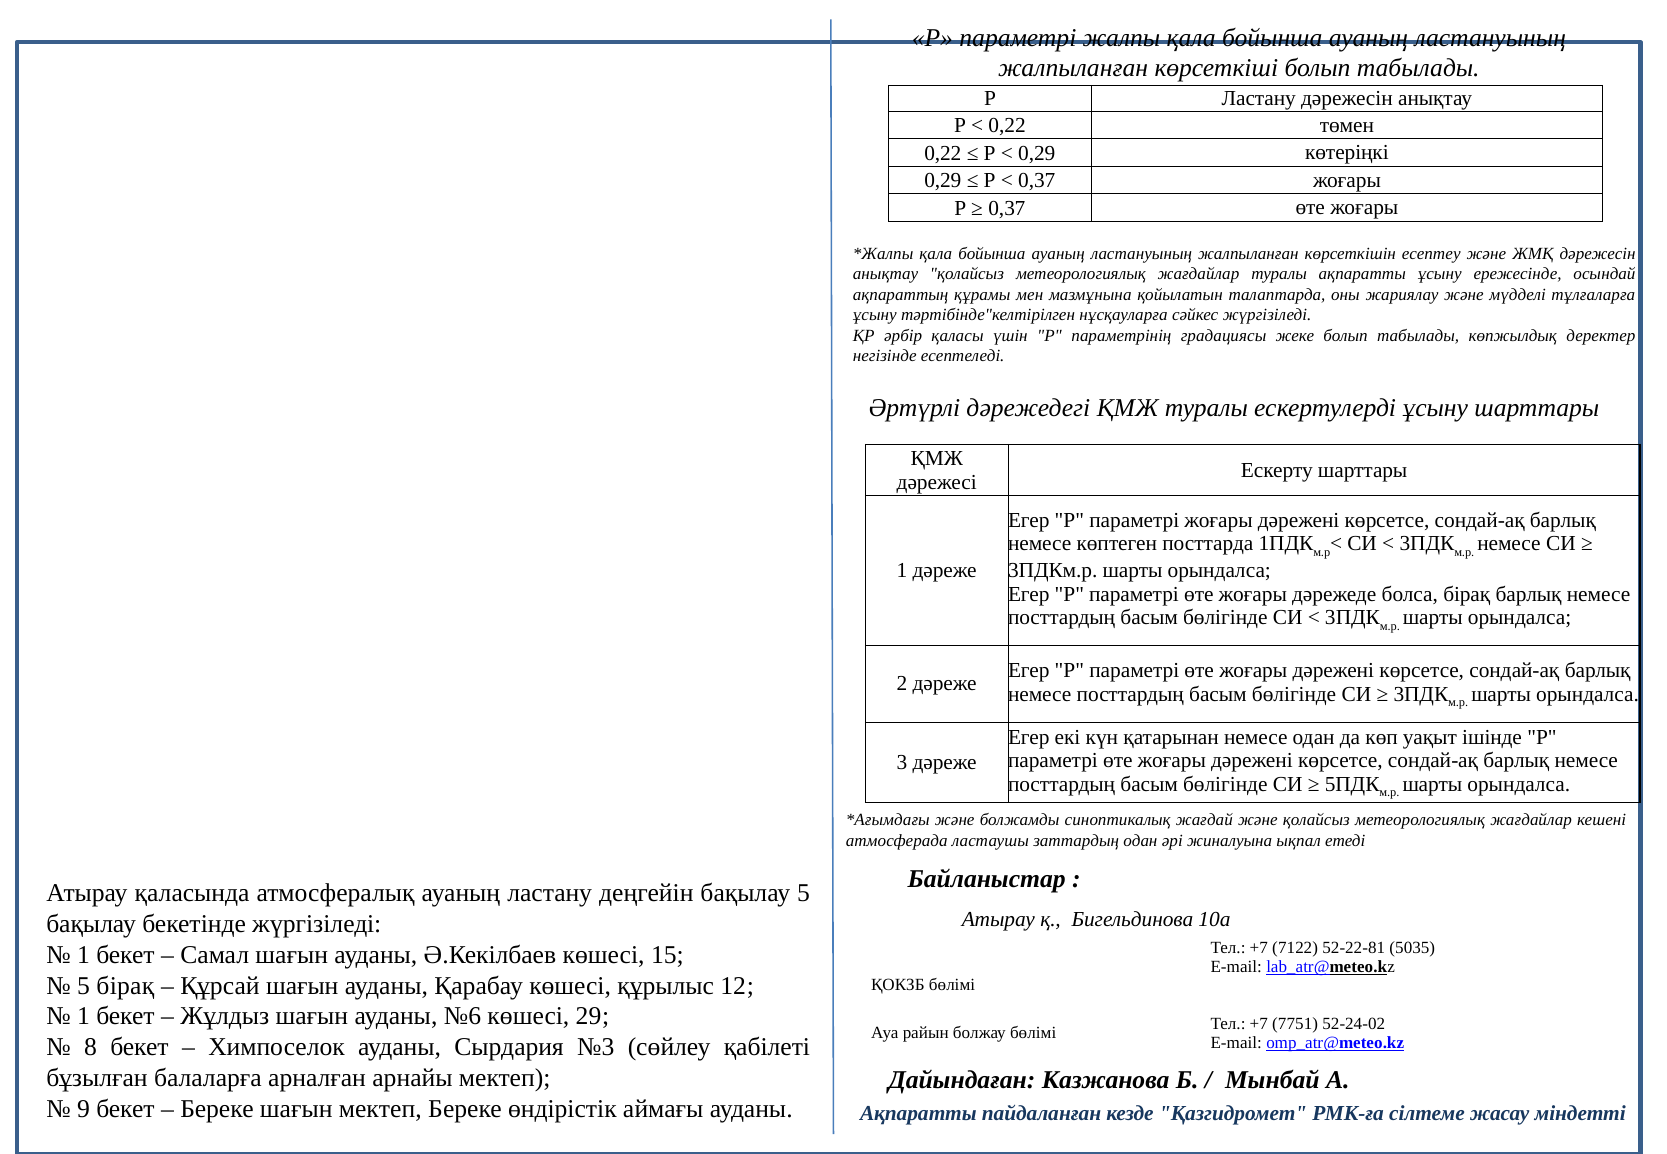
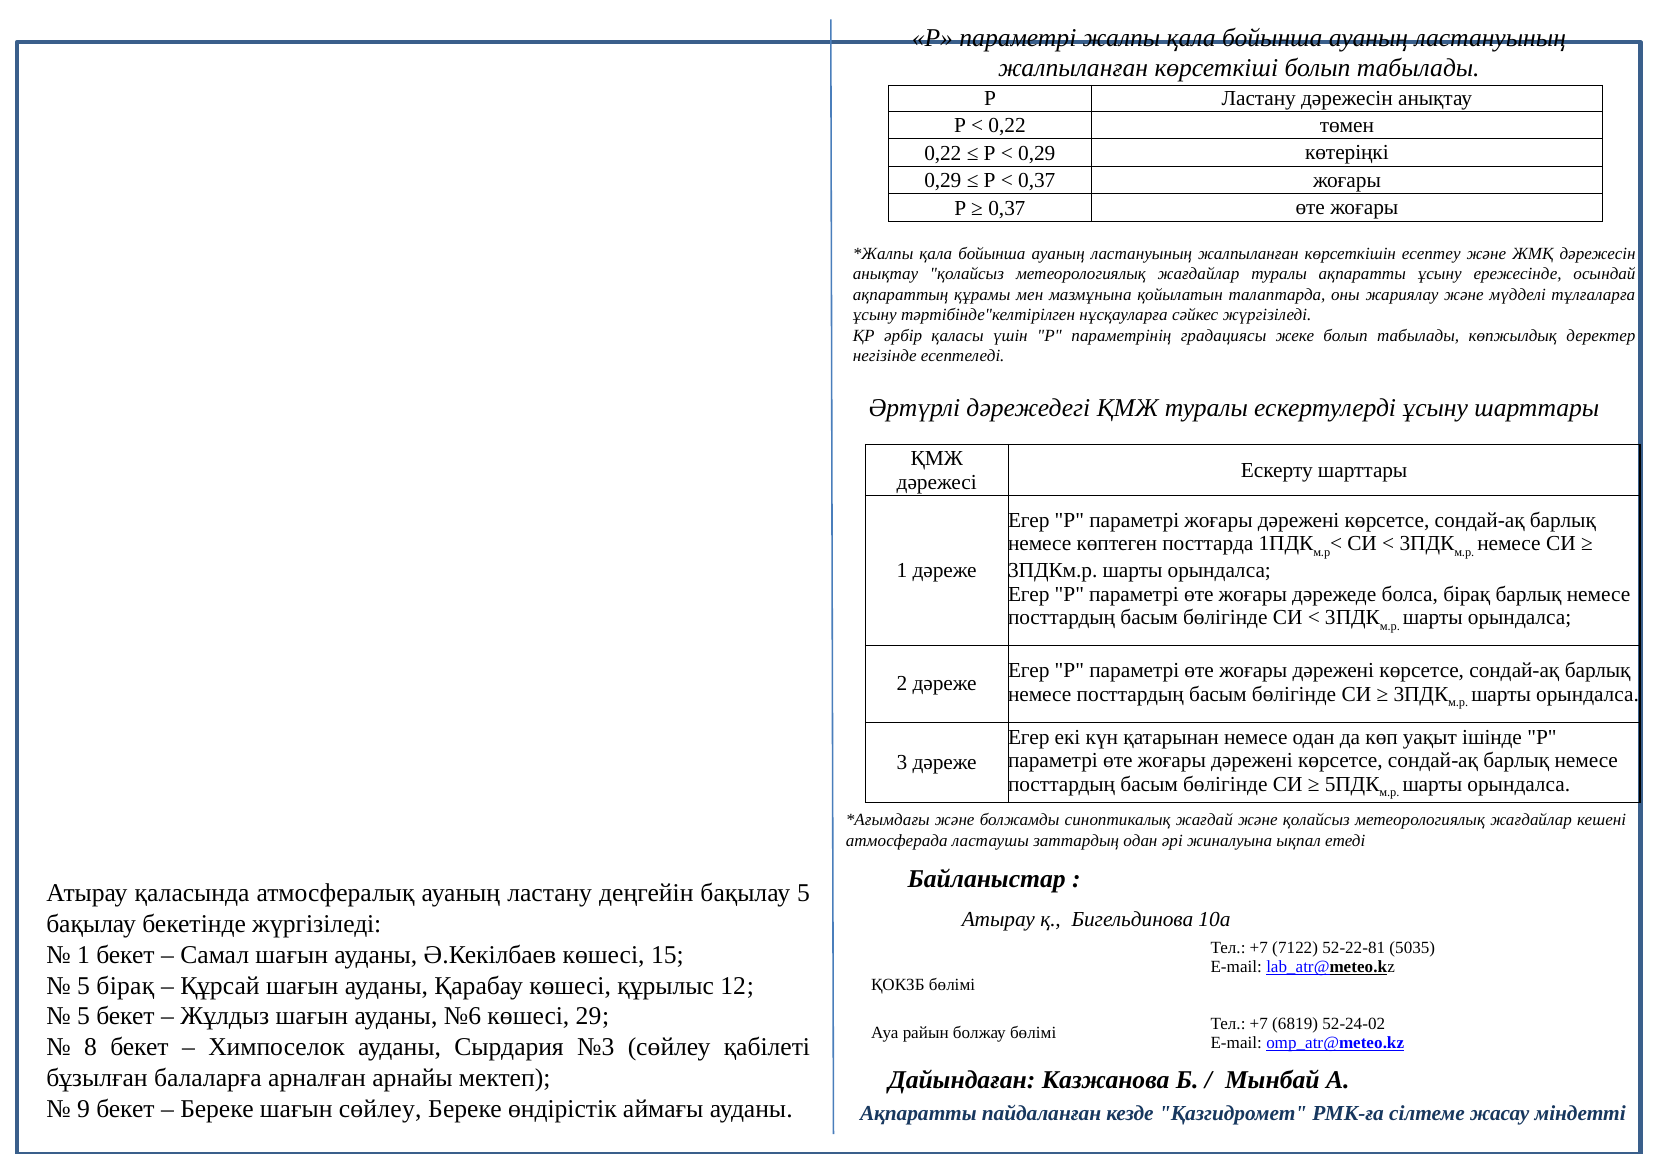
1 at (84, 1017): 1 -> 5
7751: 7751 -> 6819
шағын мектеп: мектеп -> сөйлеу
